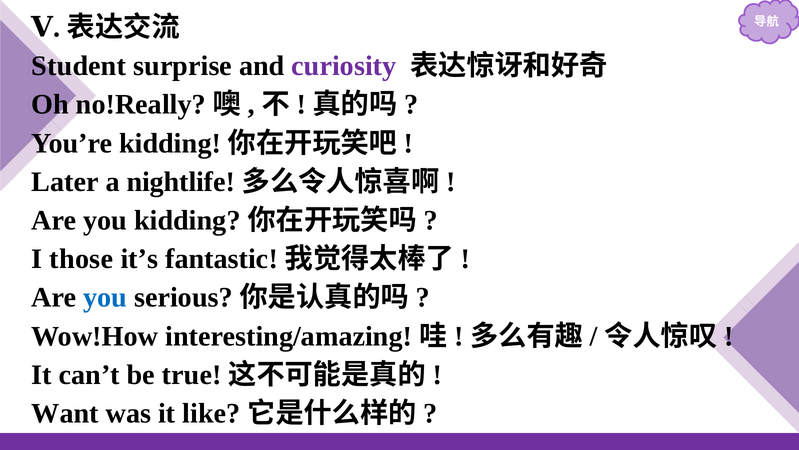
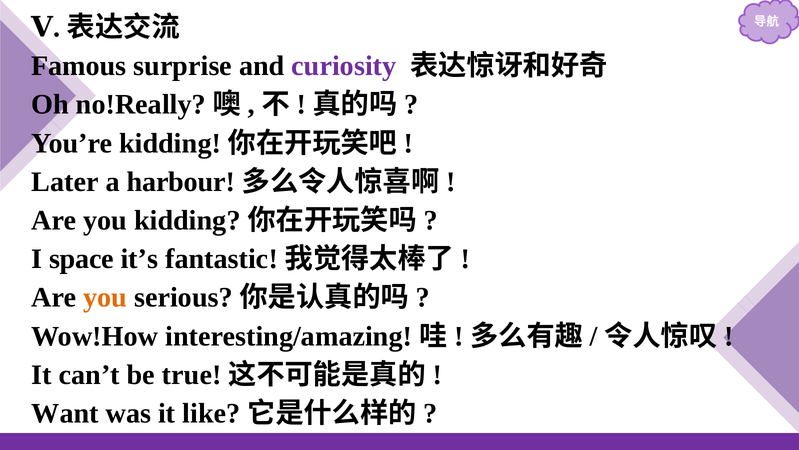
Student: Student -> Famous
nightlife: nightlife -> harbour
those: those -> space
you at (105, 297) colour: blue -> orange
